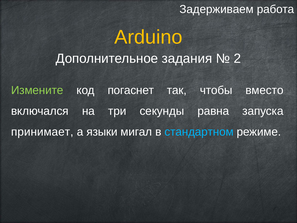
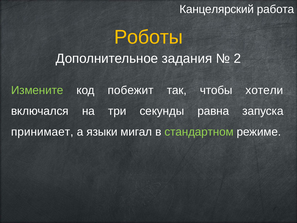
Задерживаем: Задерживаем -> Канцелярский
Arduino: Arduino -> Роботы
погаснет: погаснет -> побежит
вместо: вместо -> хотели
стандартном colour: light blue -> light green
